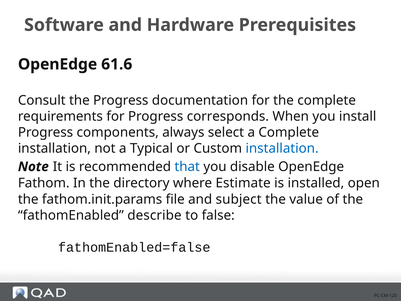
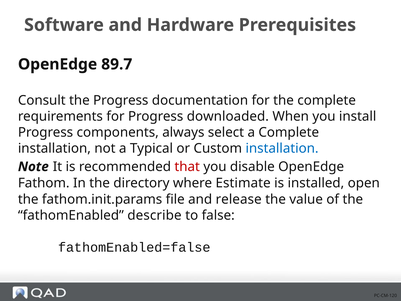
61.6: 61.6 -> 89.7
corresponds: corresponds -> downloaded
that colour: blue -> red
subject: subject -> release
